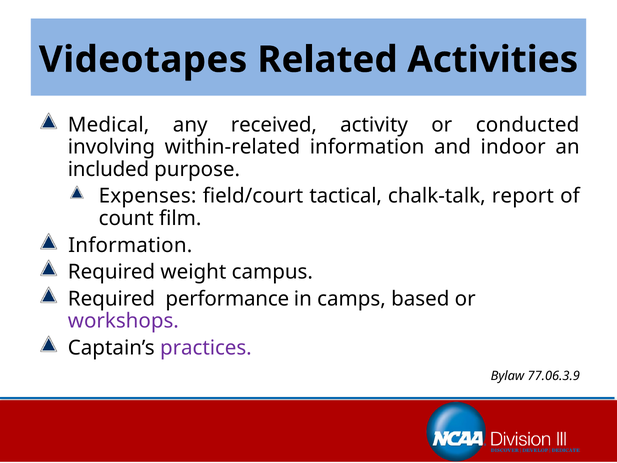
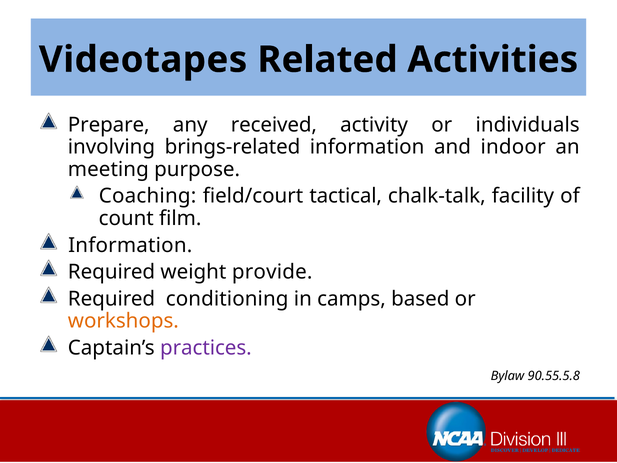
Medical: Medical -> Prepare
conducted: conducted -> individuals
within-related: within-related -> brings-related
included: included -> meeting
Expenses: Expenses -> Coaching
report: report -> facility
campus: campus -> provide
performance: performance -> conditioning
workshops colour: purple -> orange
77.06.3.9: 77.06.3.9 -> 90.55.5.8
